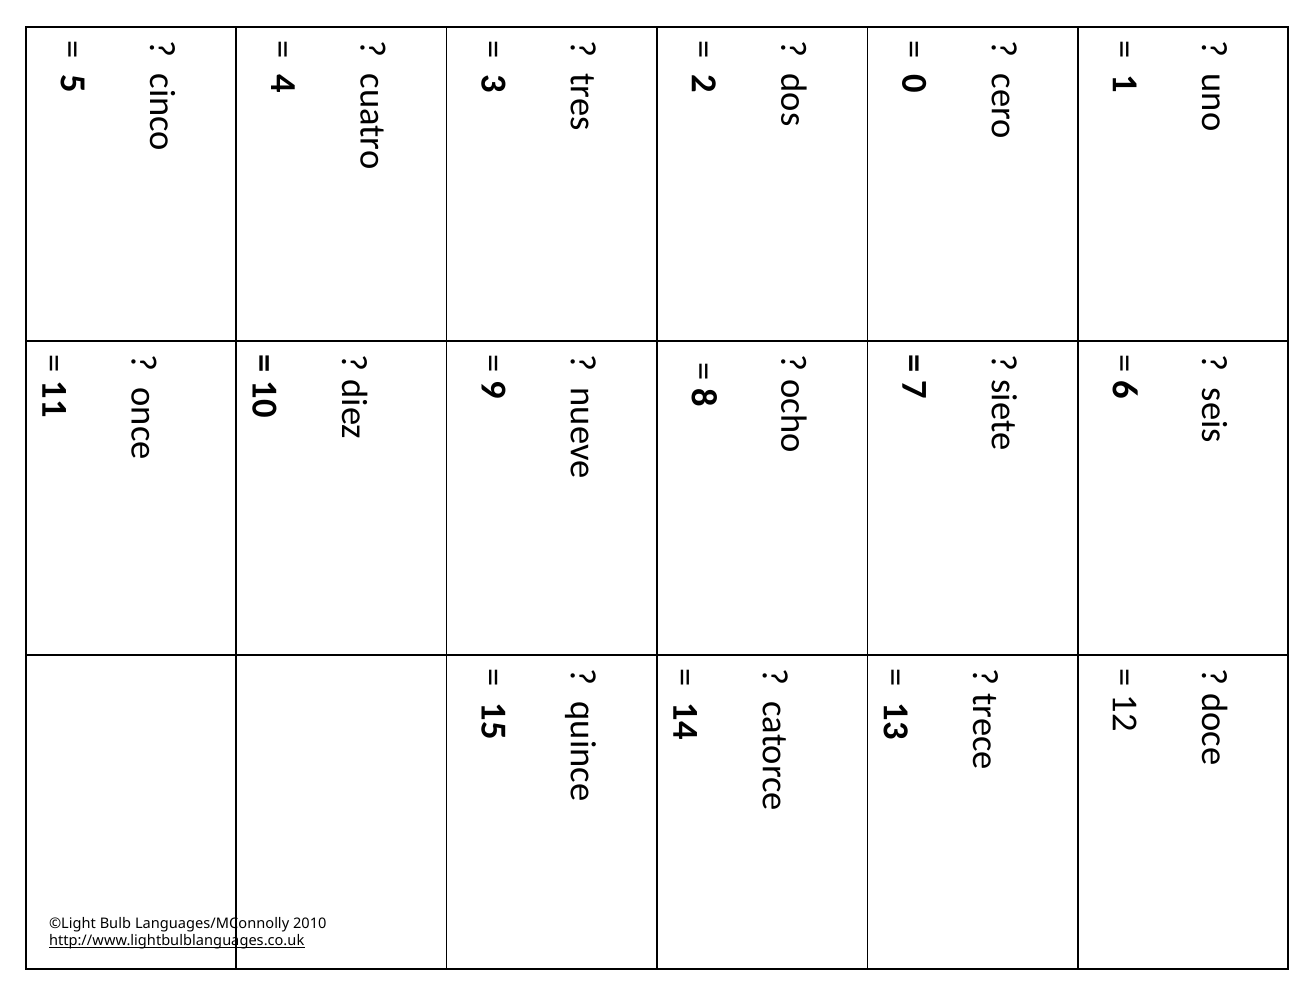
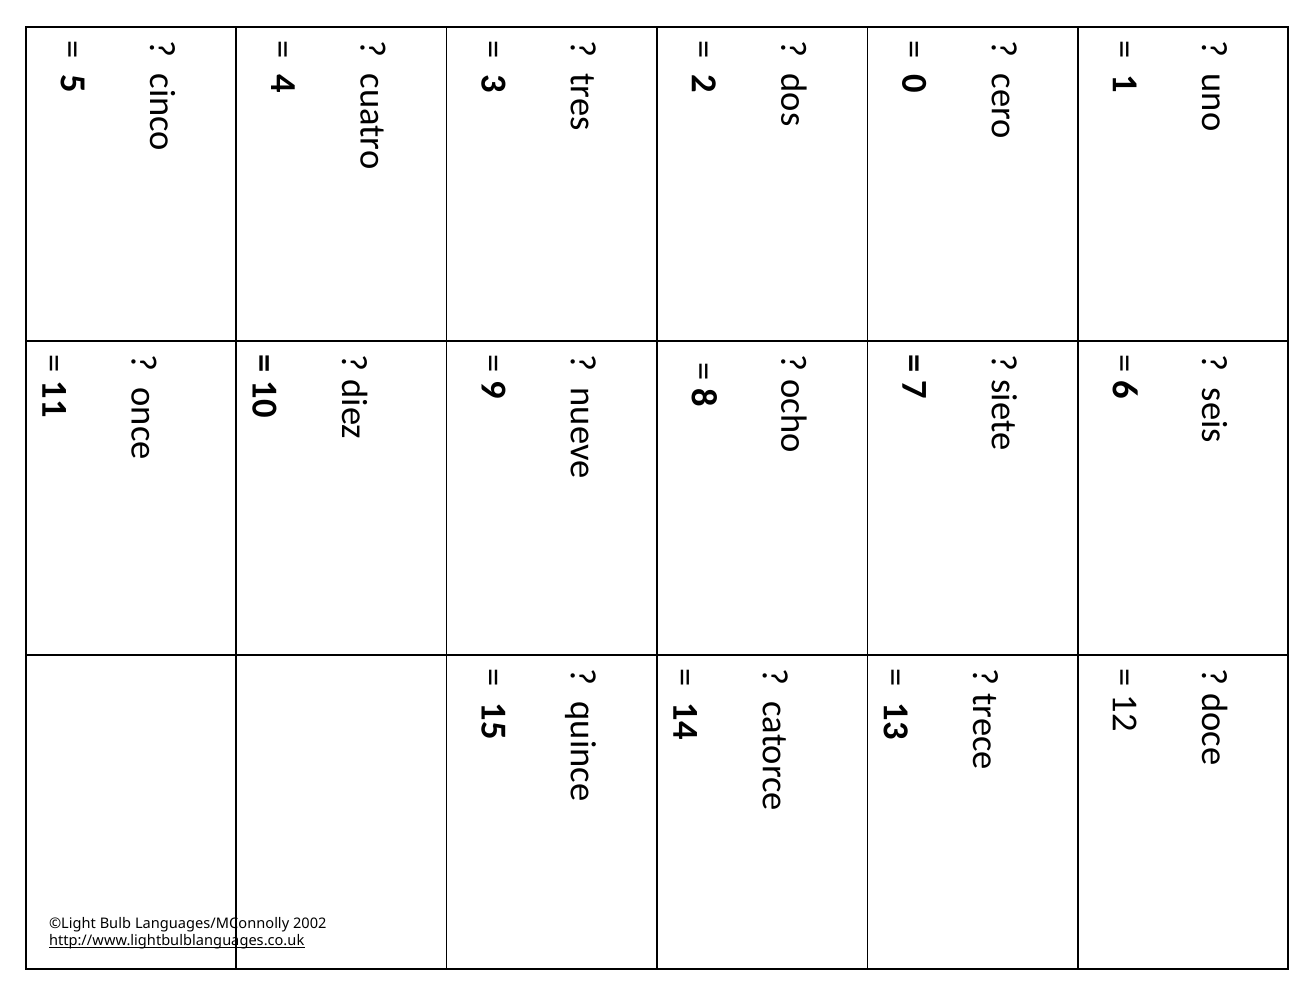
2010: 2010 -> 2002
